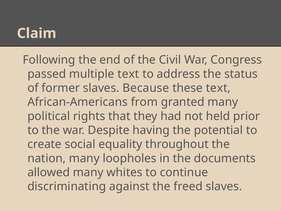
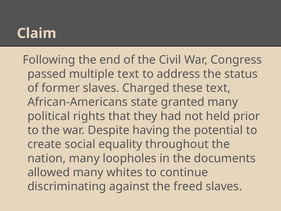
Because: Because -> Charged
from: from -> state
